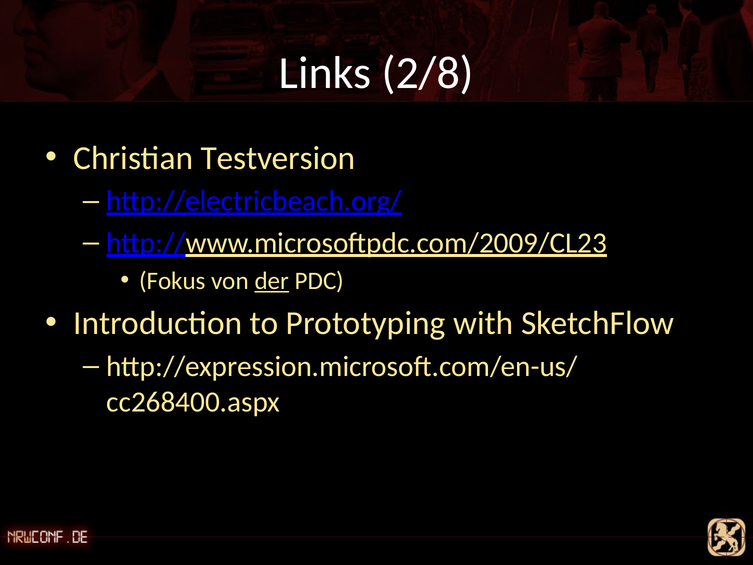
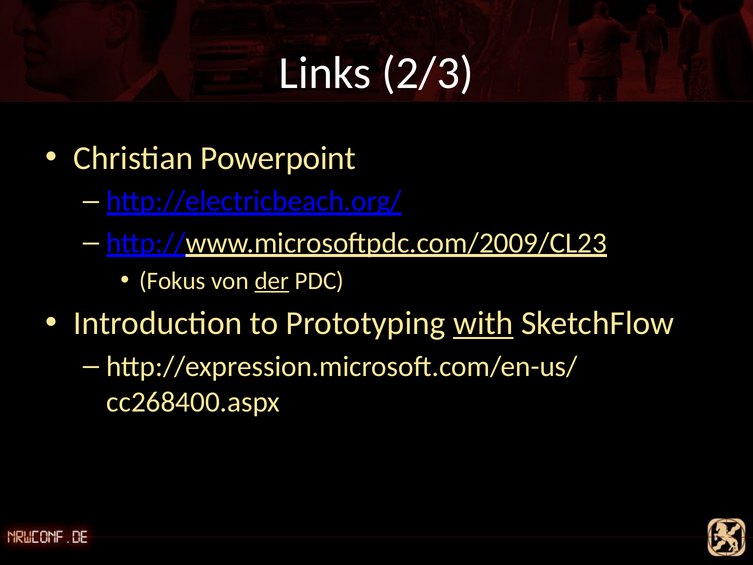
2/8: 2/8 -> 2/3
Testversion: Testversion -> Powerpoint
with underline: none -> present
